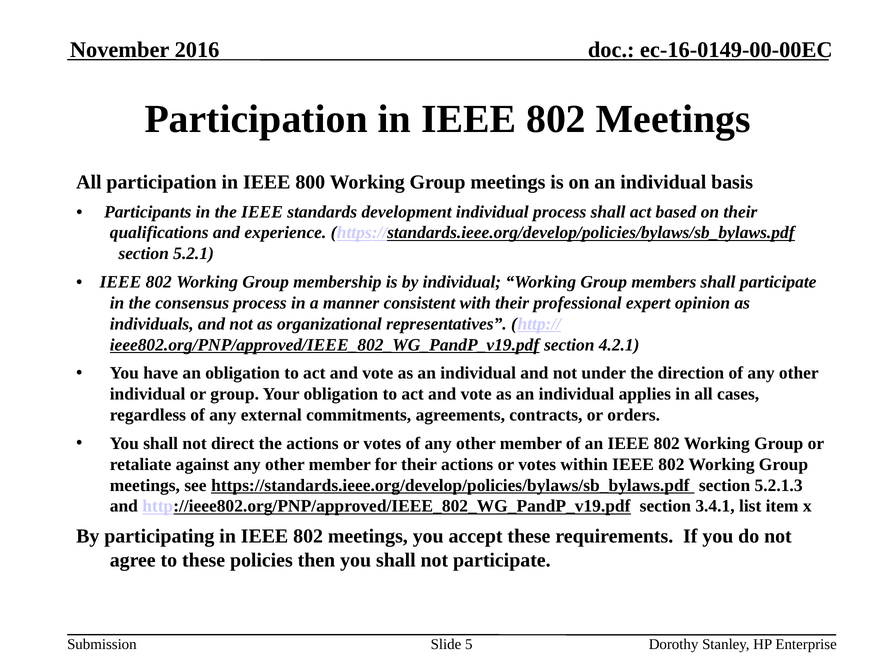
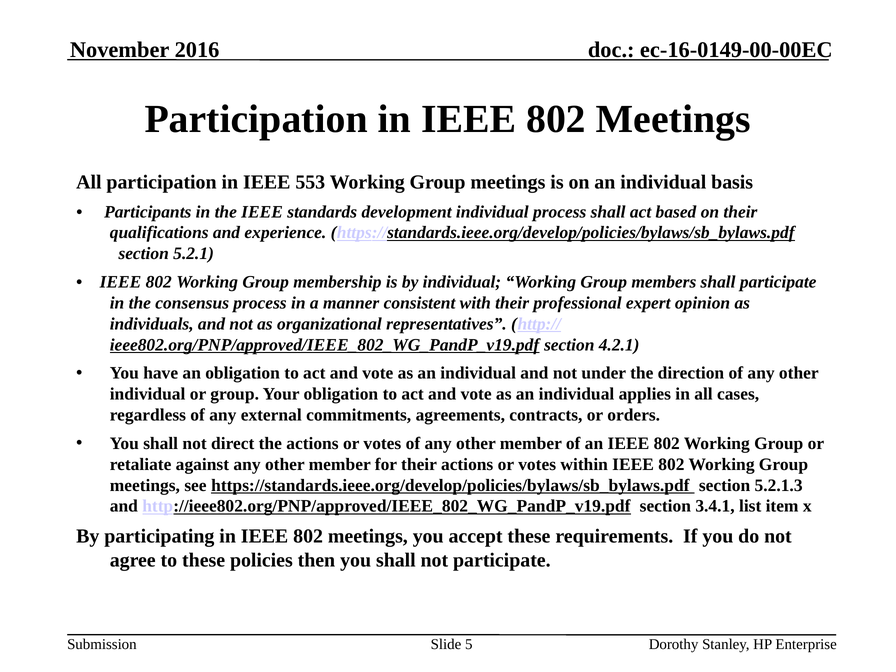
800: 800 -> 553
